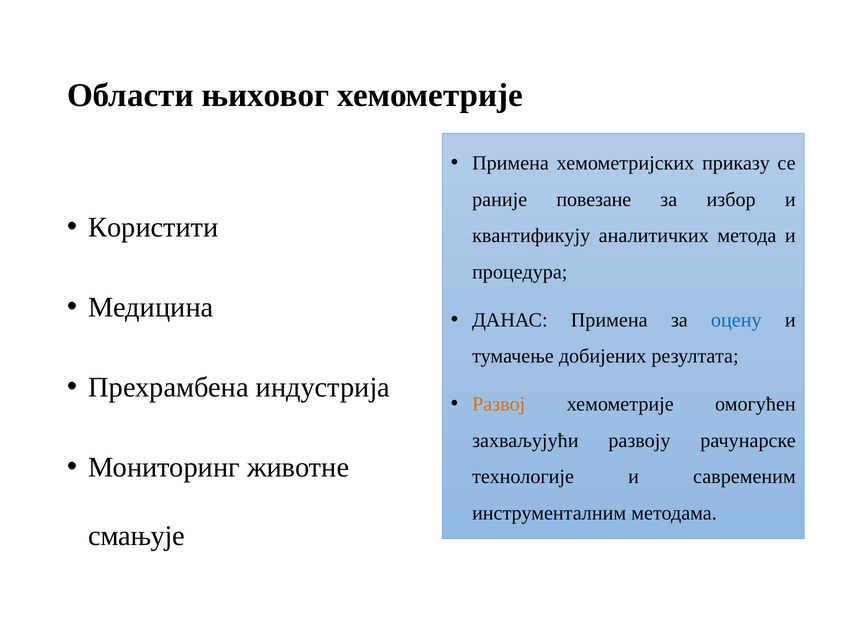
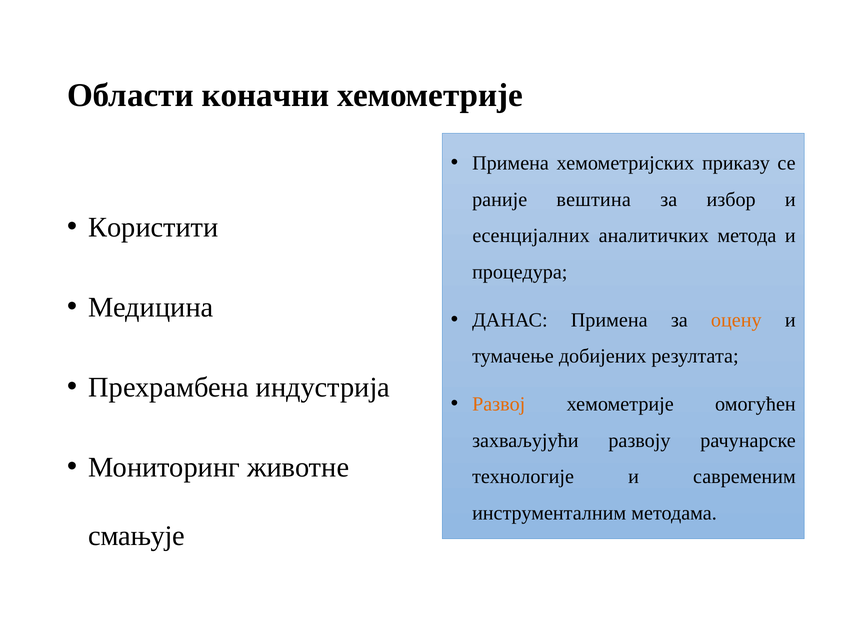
њиховог: њиховог -> коначни
повезане: повезане -> вештина
квантификују: квантификују -> есенцијалних
оцену colour: blue -> orange
